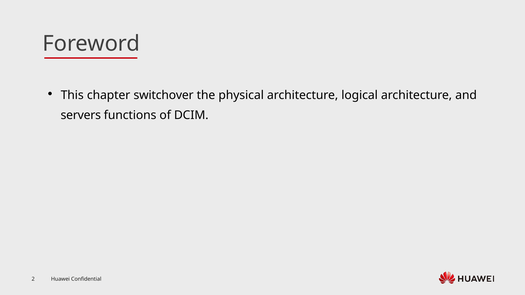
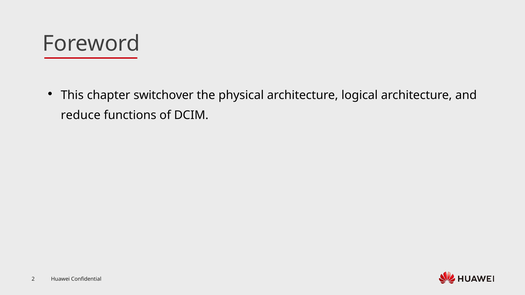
servers: servers -> reduce
